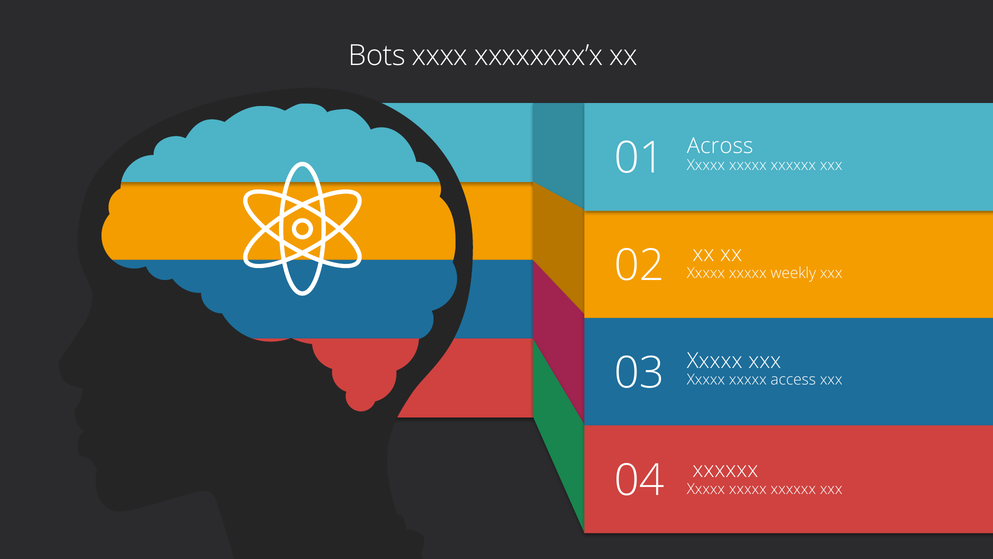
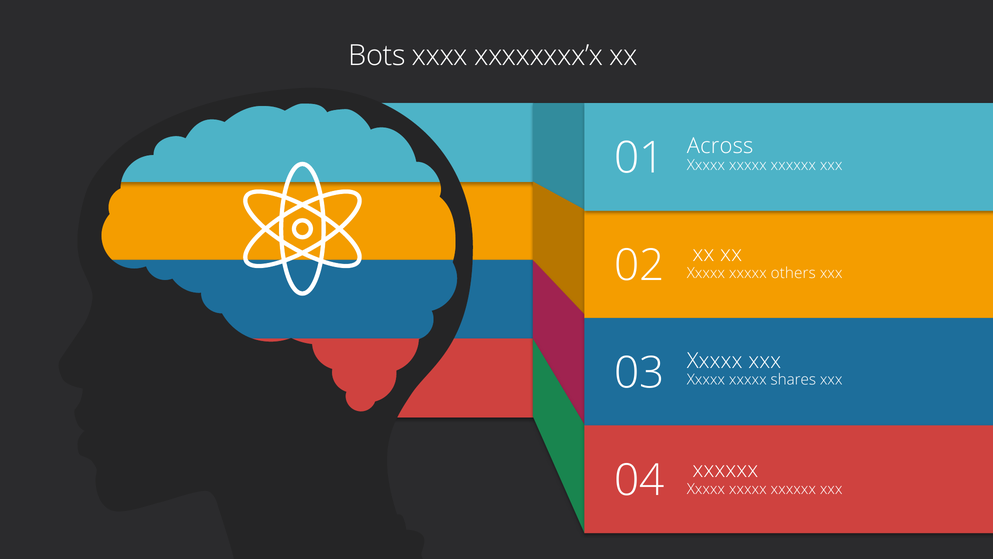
weekly: weekly -> others
access: access -> shares
